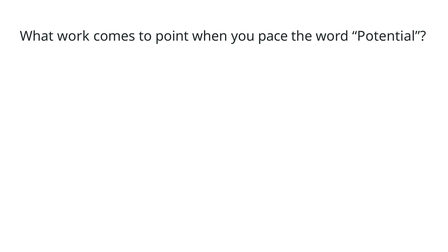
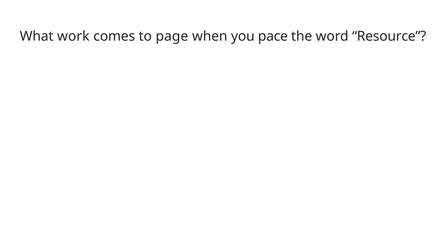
point: point -> page
Potential: Potential -> Resource
